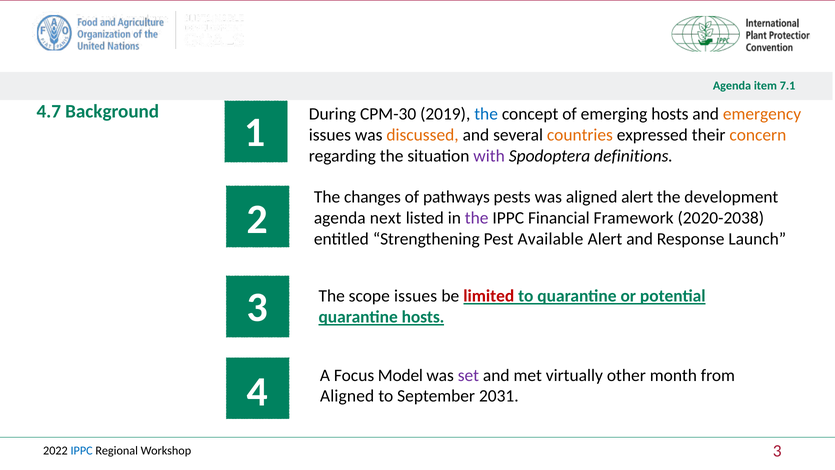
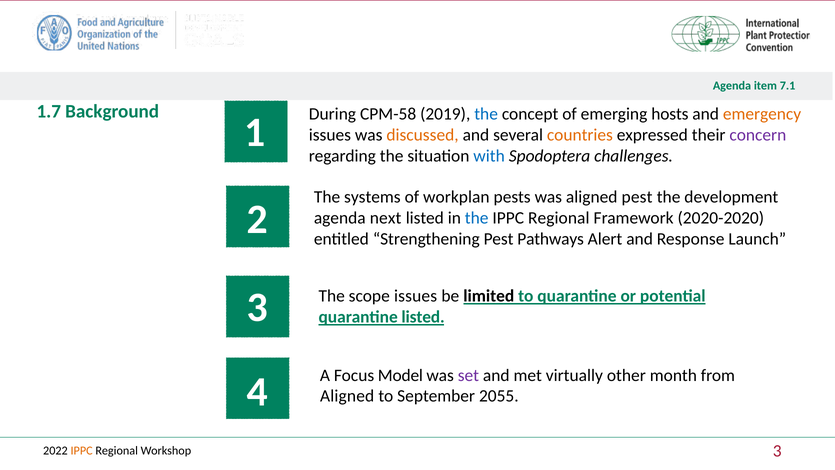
4.7: 4.7 -> 1.7
CPM-30: CPM-30 -> CPM-58
concern colour: orange -> purple
with colour: purple -> blue
definitions: definitions -> challenges
changes: changes -> systems
pathways: pathways -> workplan
aligned alert: alert -> pest
the at (477, 218) colour: purple -> blue
Financial at (559, 218): Financial -> Regional
2020-2038: 2020-2038 -> 2020-2020
Available: Available -> Pathways
limited colour: red -> black
quarantine hosts: hosts -> listed
2031: 2031 -> 2055
IPPC at (82, 451) colour: blue -> orange
